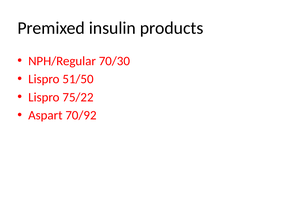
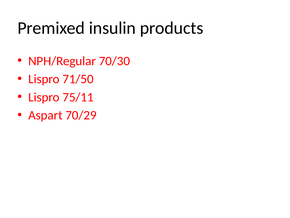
51/50: 51/50 -> 71/50
75/22: 75/22 -> 75/11
70/92: 70/92 -> 70/29
